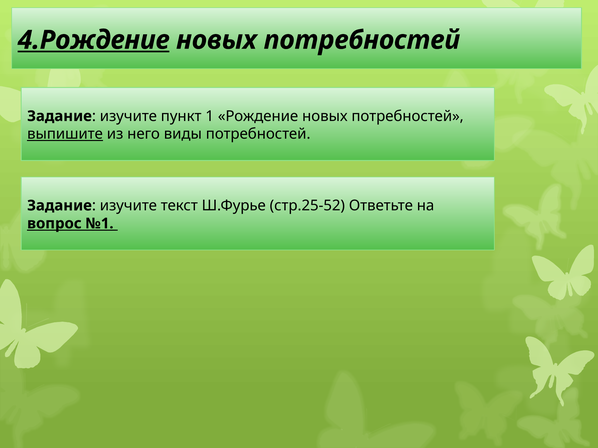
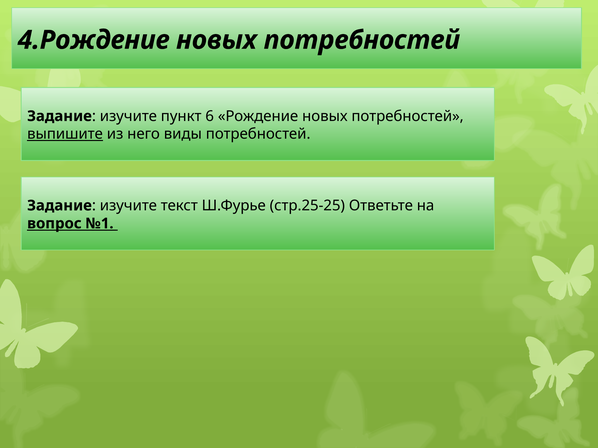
4.Рождение underline: present -> none
1: 1 -> 6
стр.25-52: стр.25-52 -> стр.25-25
